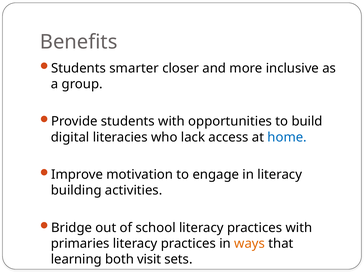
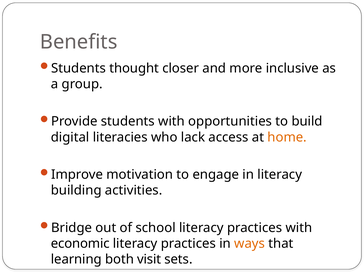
smarter: smarter -> thought
home colour: blue -> orange
primaries: primaries -> economic
